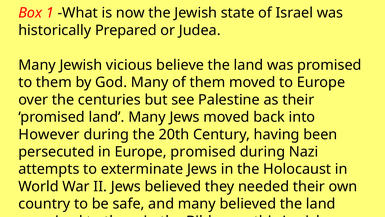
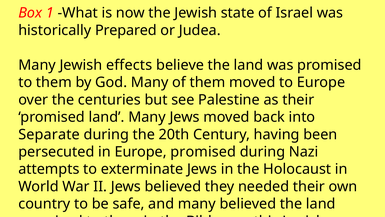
vicious: vicious -> effects
However: However -> Separate
